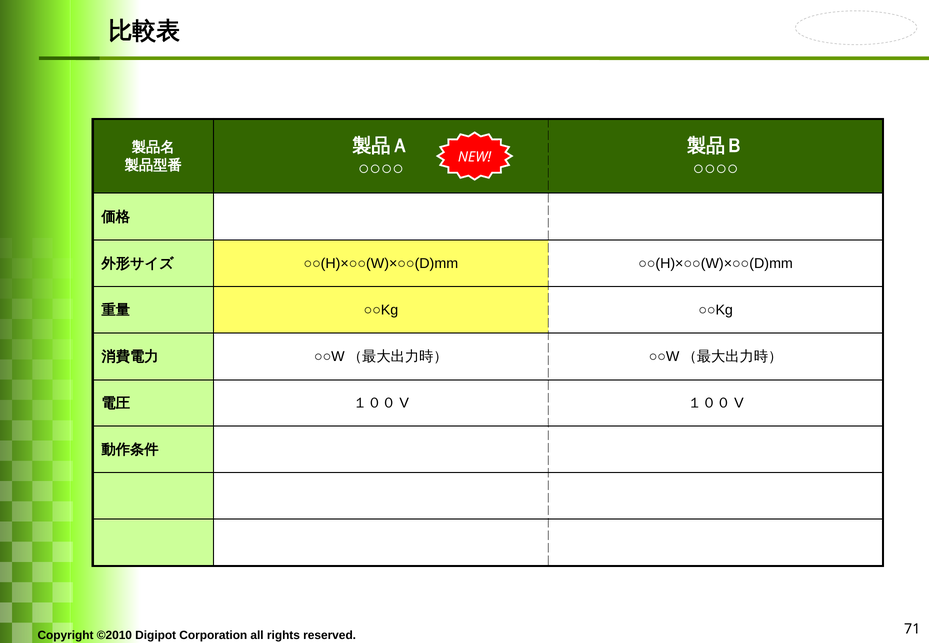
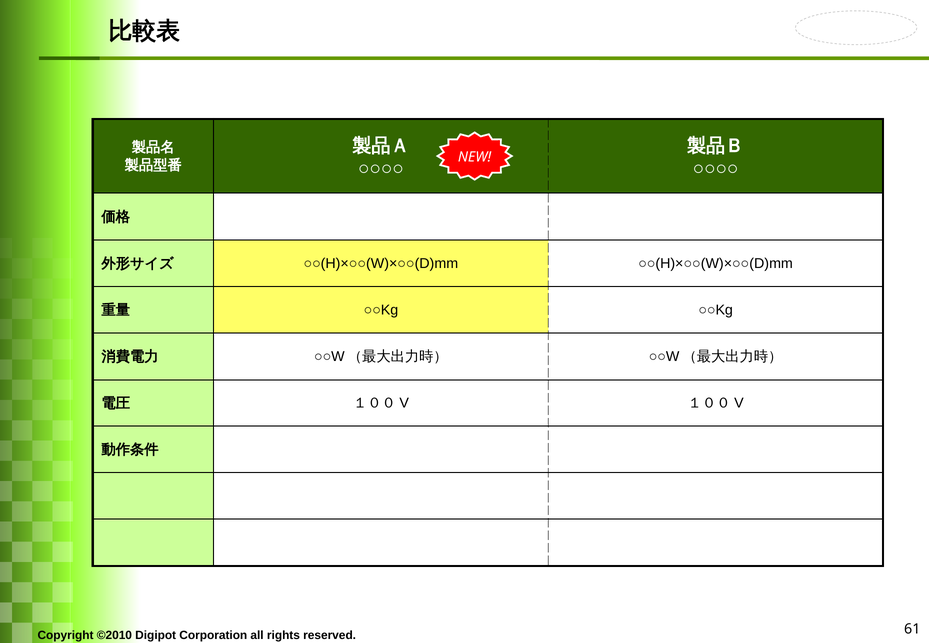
71: 71 -> 61
